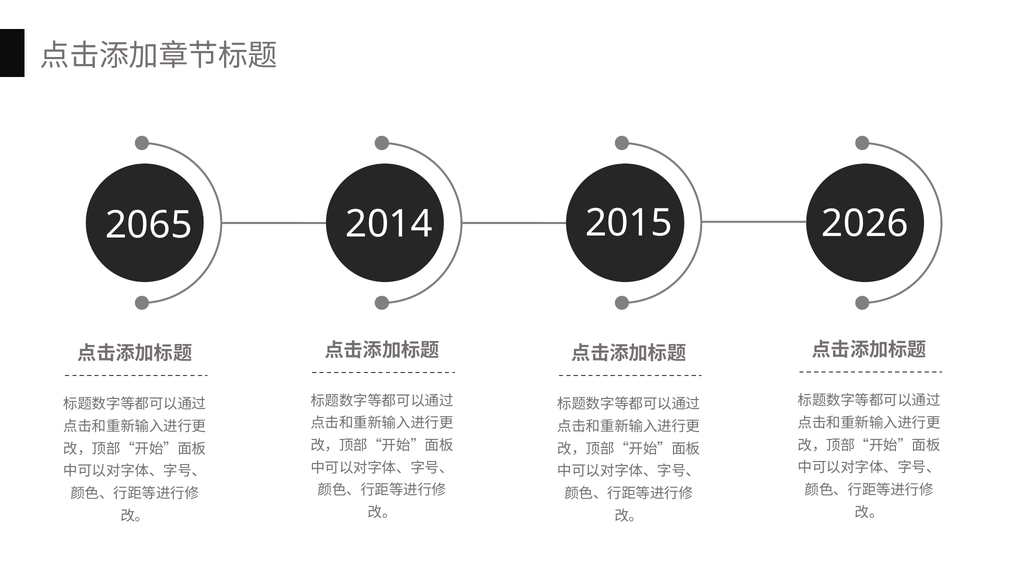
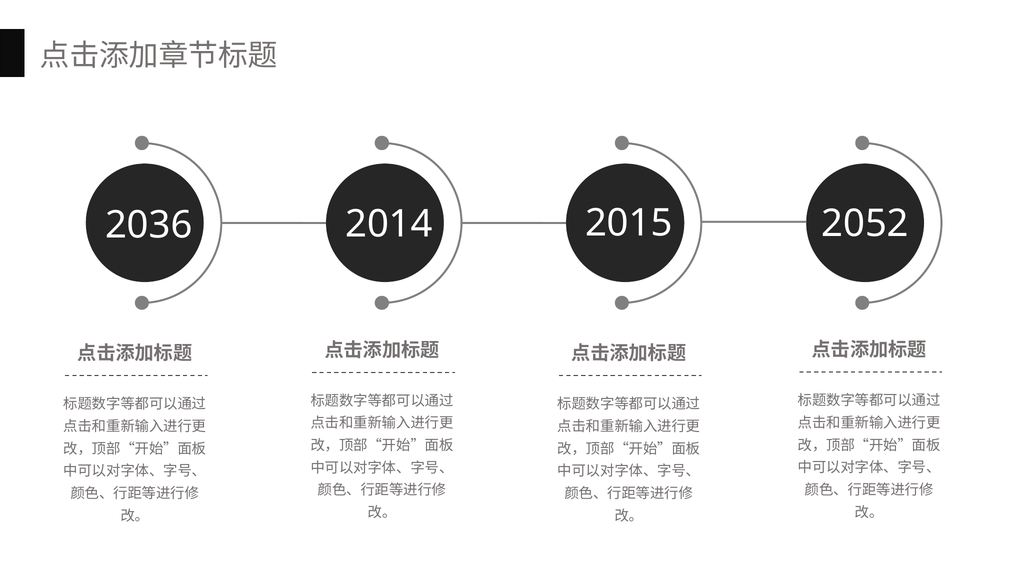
2065: 2065 -> 2036
2026: 2026 -> 2052
